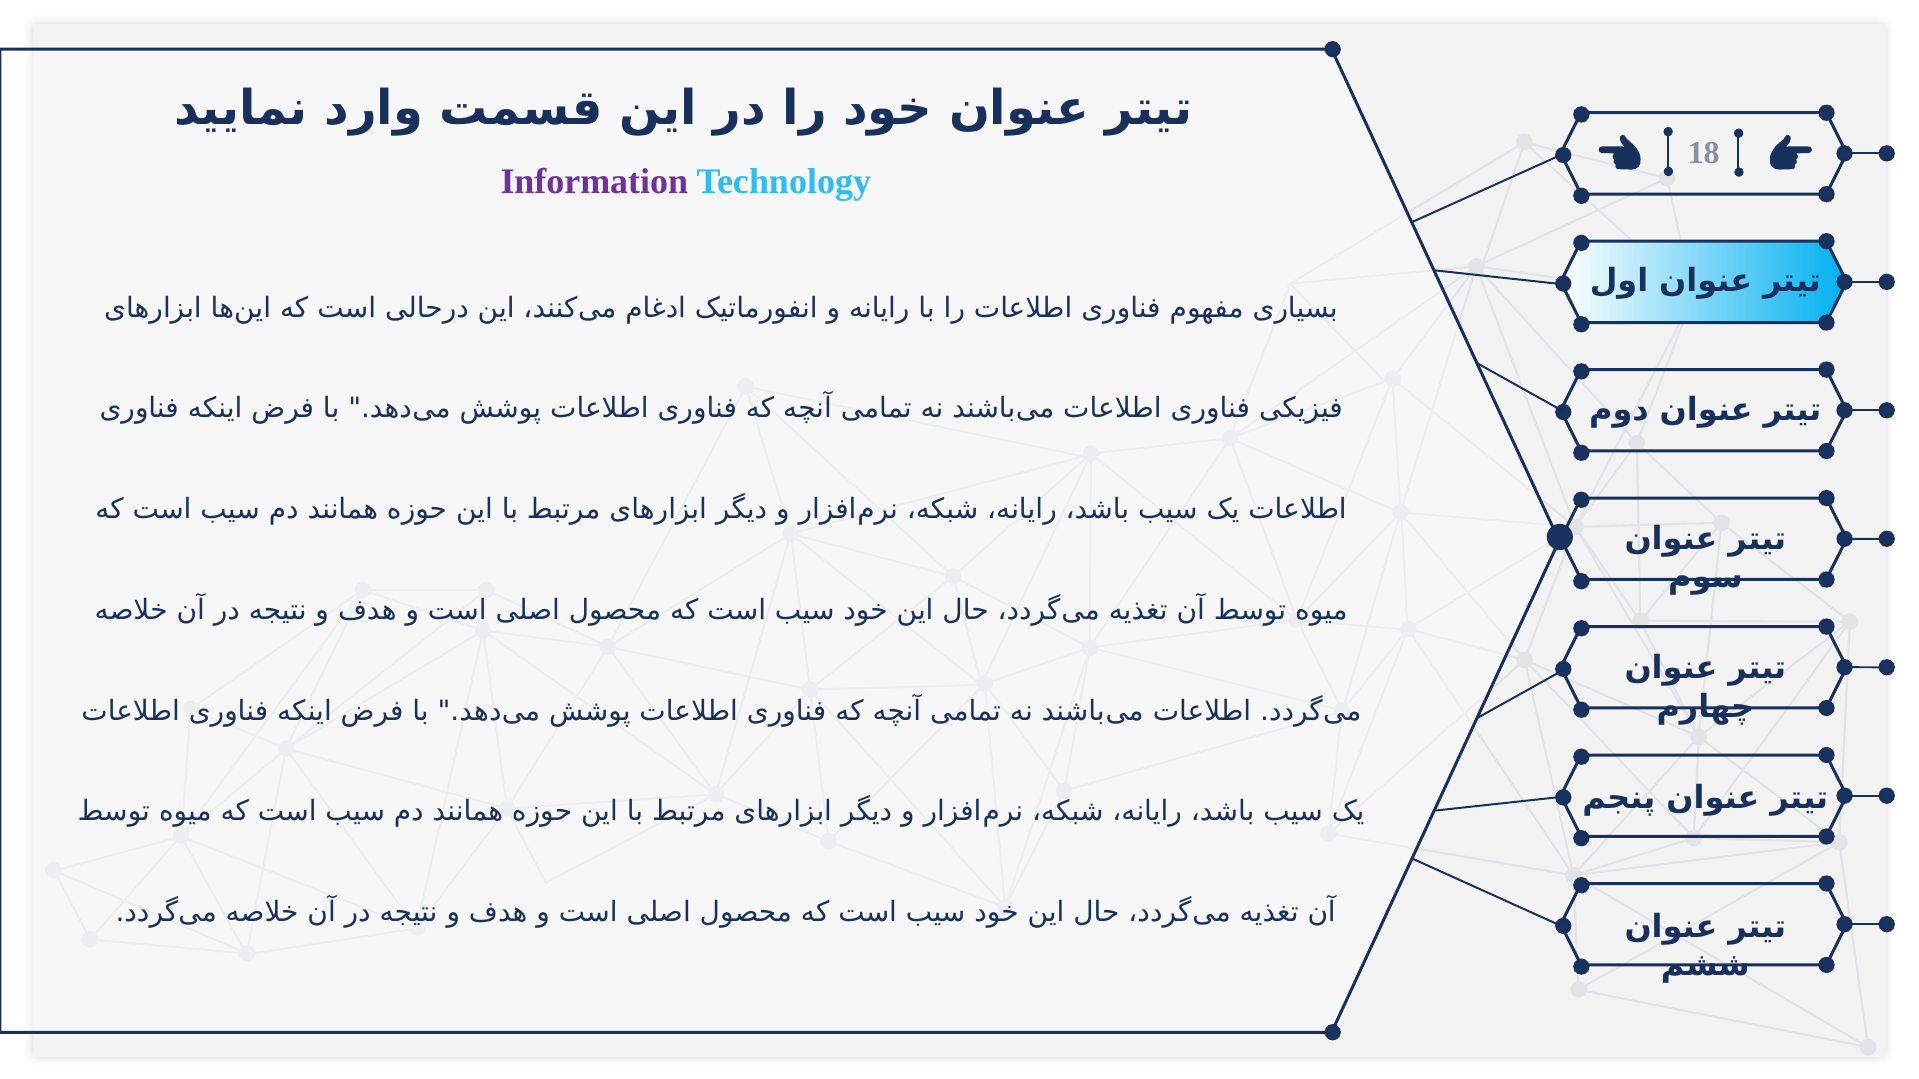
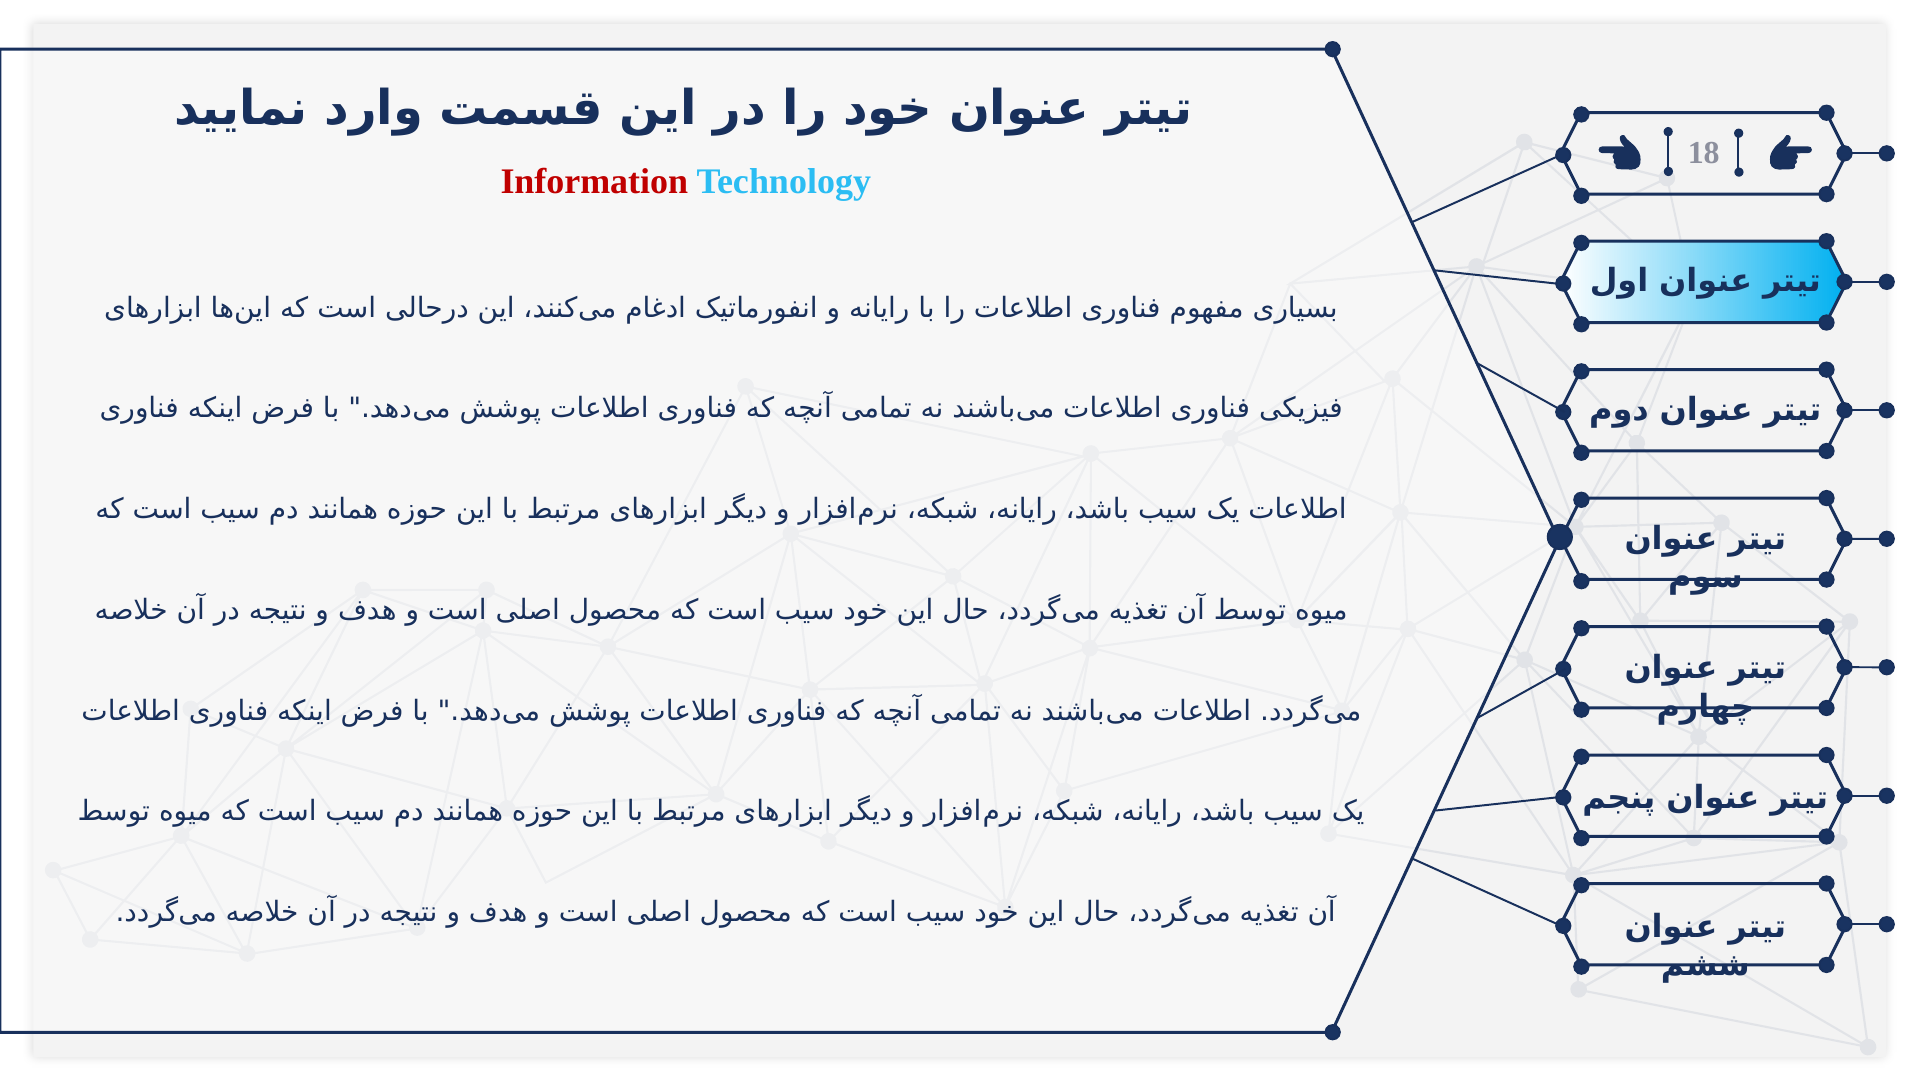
Information colour: purple -> red
